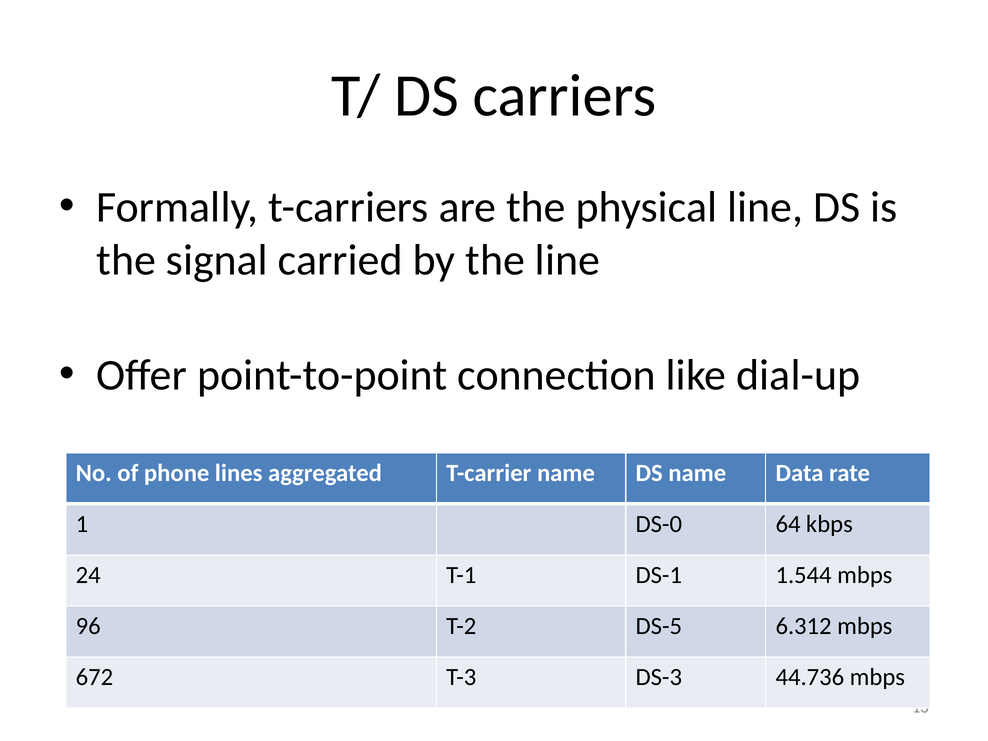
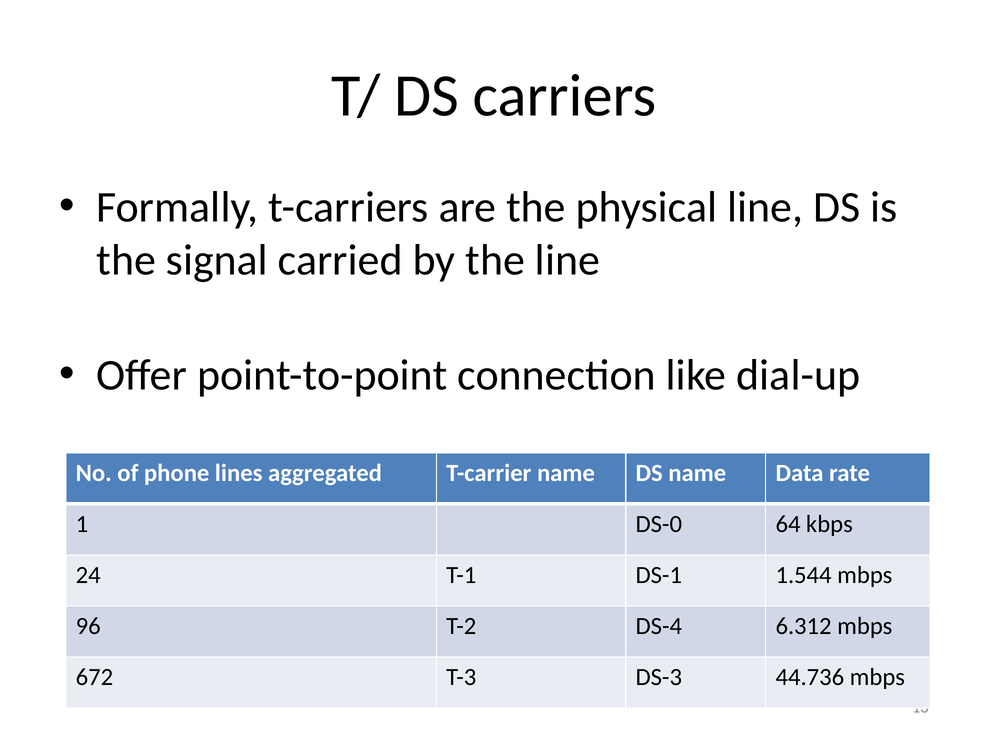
DS-5: DS-5 -> DS-4
